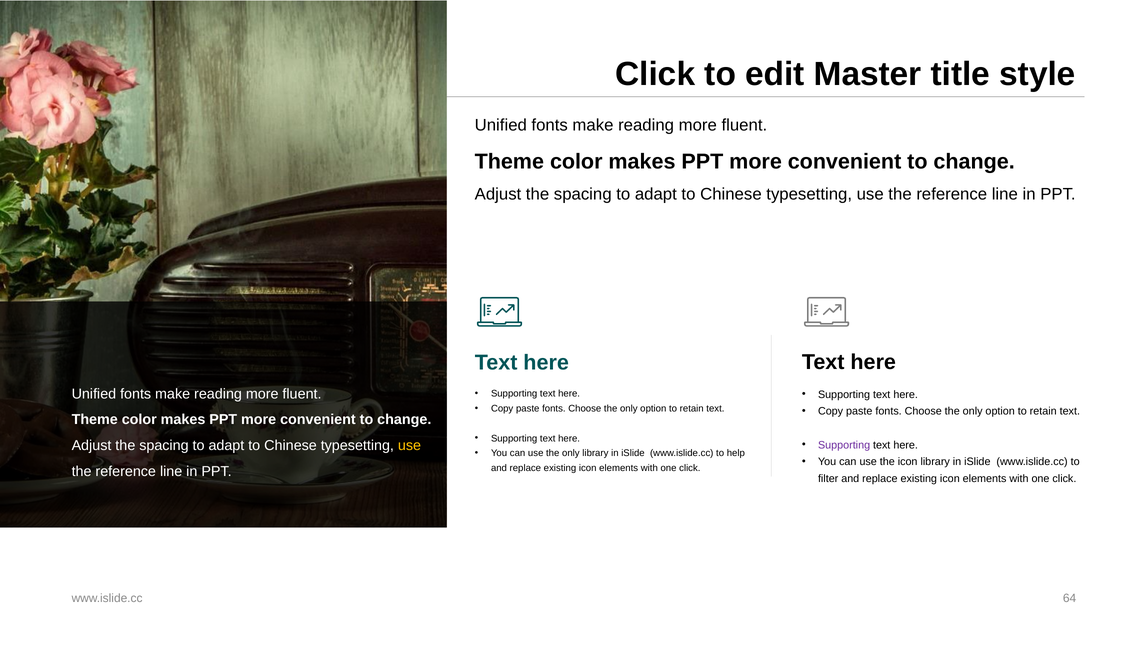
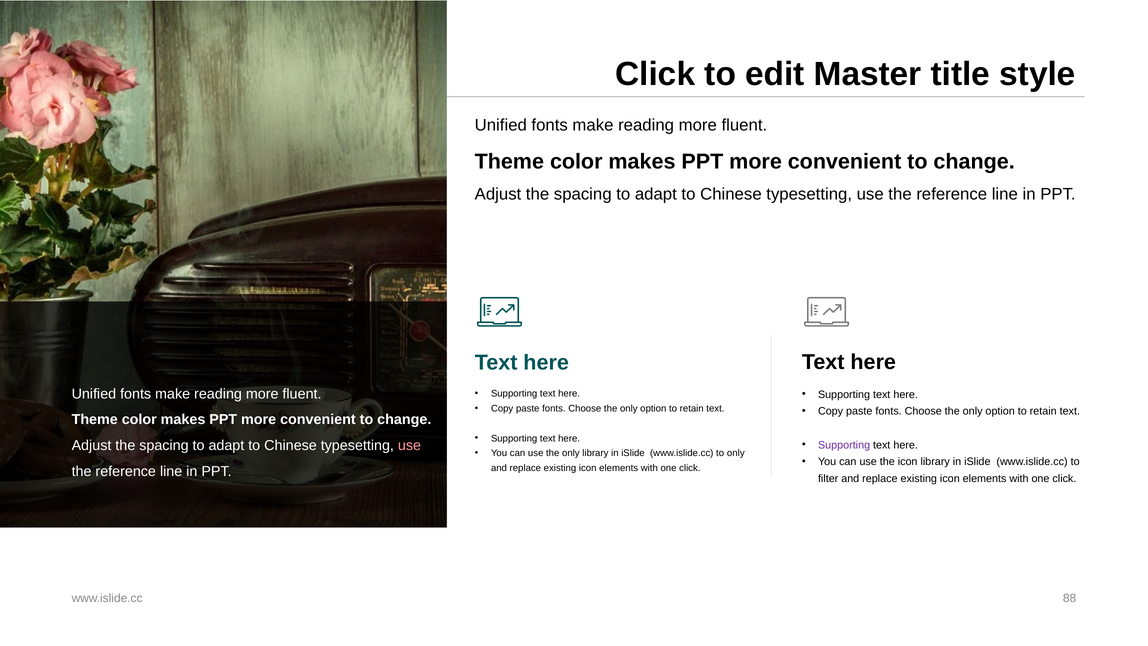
use at (410, 445) colour: yellow -> pink
to help: help -> only
64: 64 -> 88
